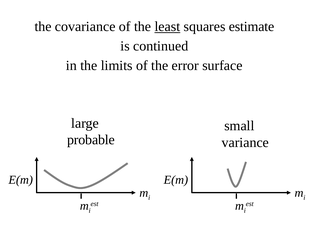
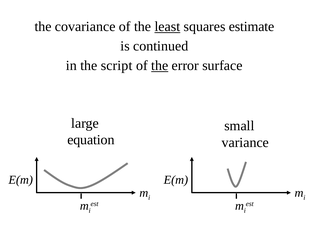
limits: limits -> script
the at (160, 66) underline: none -> present
probable: probable -> equation
